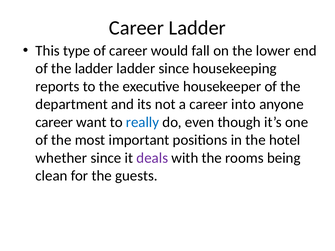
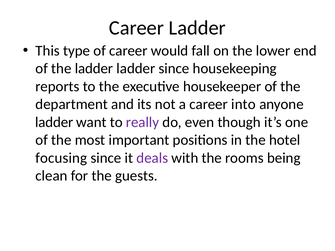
career at (54, 122): career -> ladder
really colour: blue -> purple
whether: whether -> focusing
